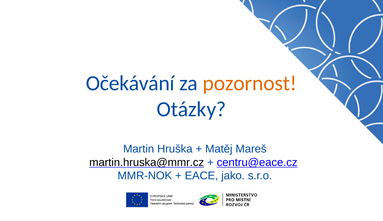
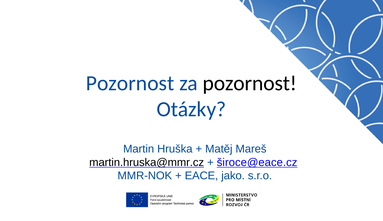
Očekávání at (130, 83): Očekávání -> Pozornost
pozornost at (250, 83) colour: orange -> black
centru@eace.cz: centru@eace.cz -> široce@eace.cz
